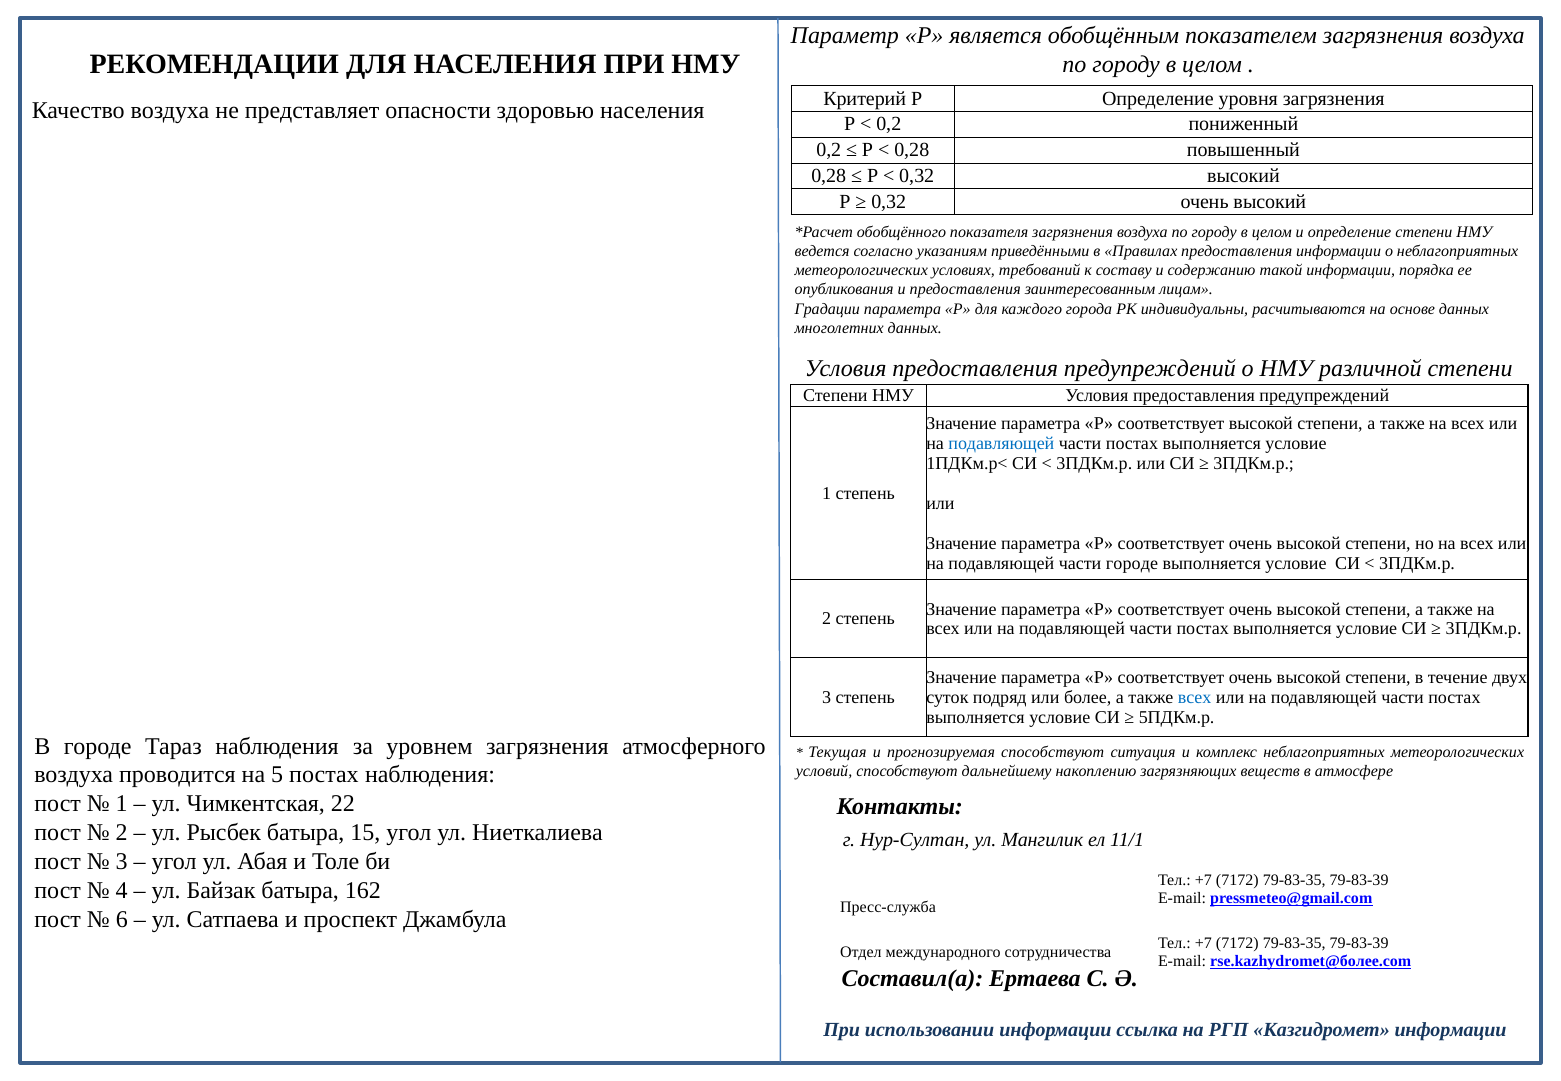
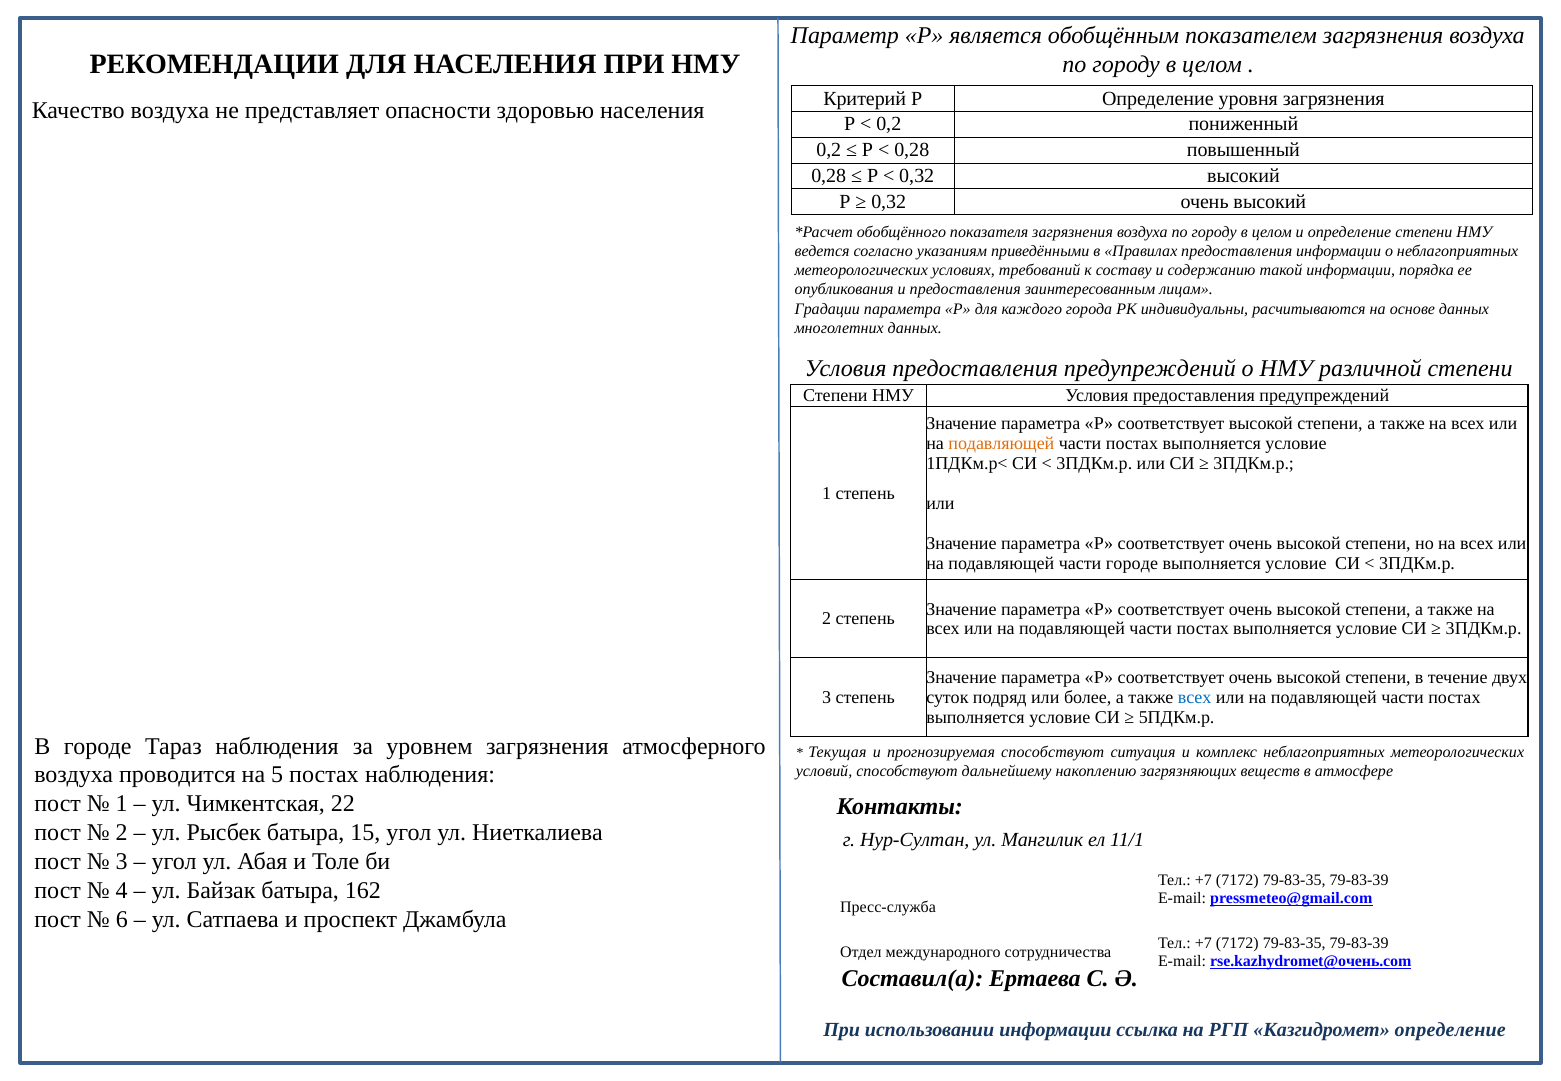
подавляющей at (1001, 443) colour: blue -> orange
rse.kazhydromet@более.com: rse.kazhydromet@более.com -> rse.kazhydromet@очень.com
Казгидромет информации: информации -> определение
